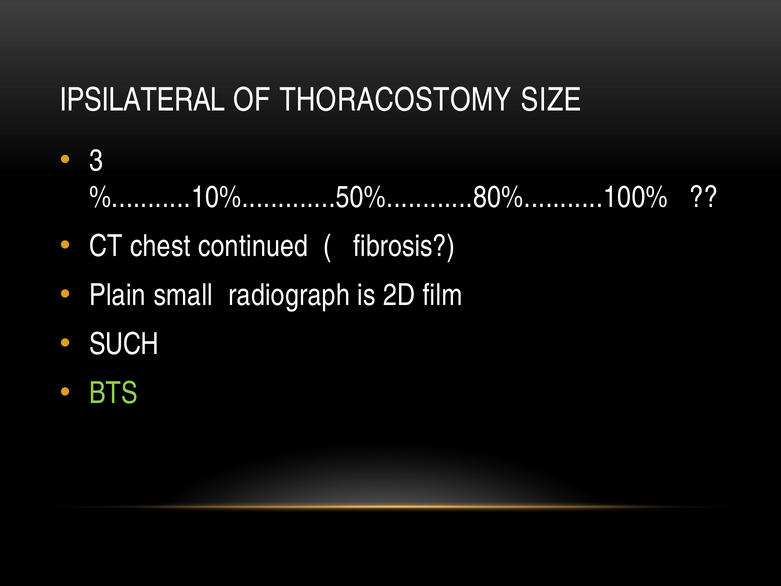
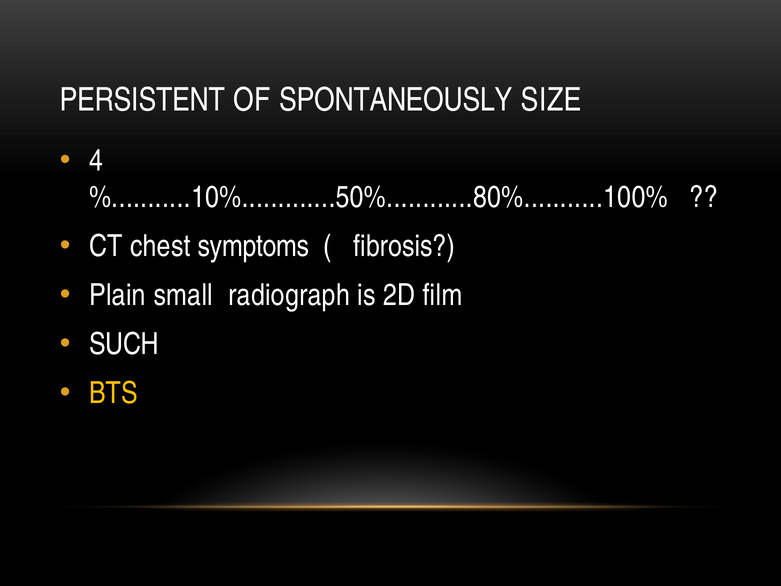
IPSILATERAL: IPSILATERAL -> PERSISTENT
THORACOSTOMY: THORACOSTOMY -> SPONTANEOUSLY
3: 3 -> 4
continued: continued -> symptoms
BTS colour: light green -> yellow
